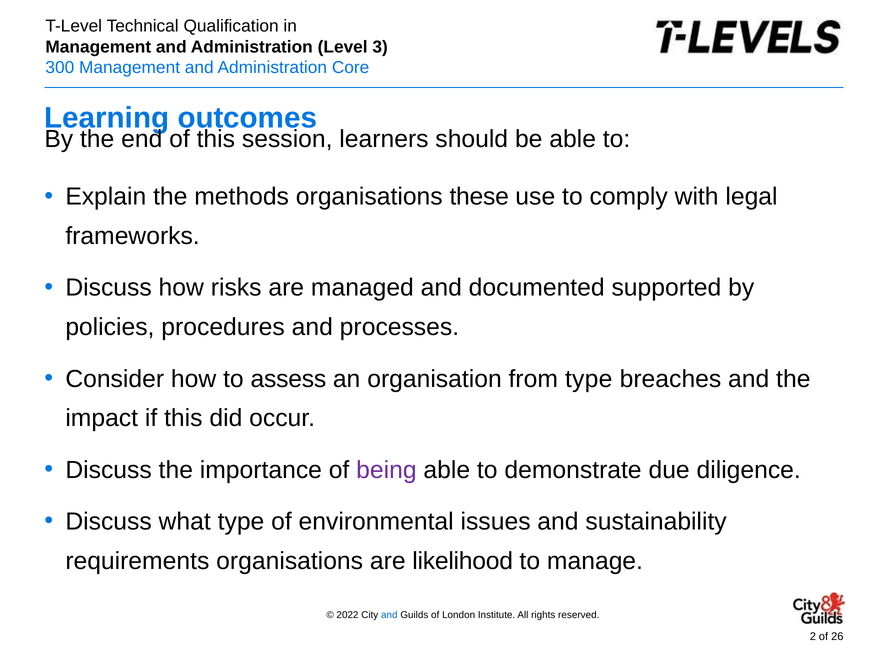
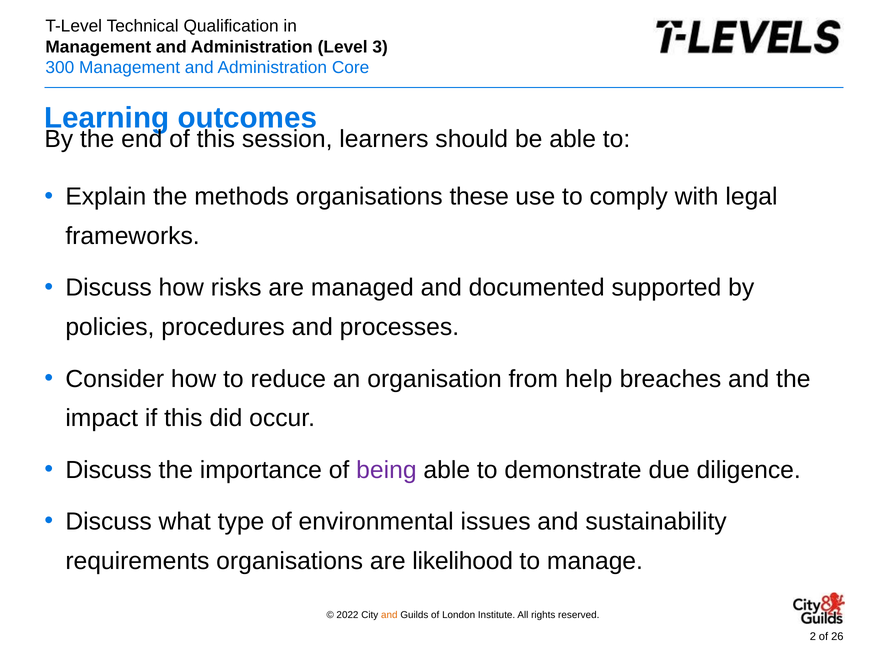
assess: assess -> reduce
from type: type -> help
and at (389, 615) colour: blue -> orange
